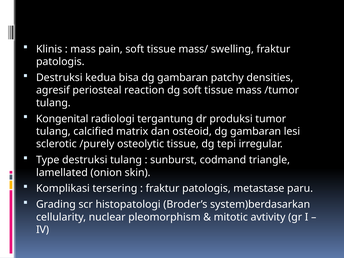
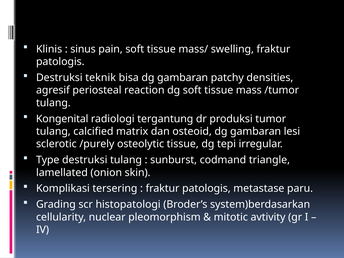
mass at (83, 49): mass -> sinus
kedua: kedua -> teknik
